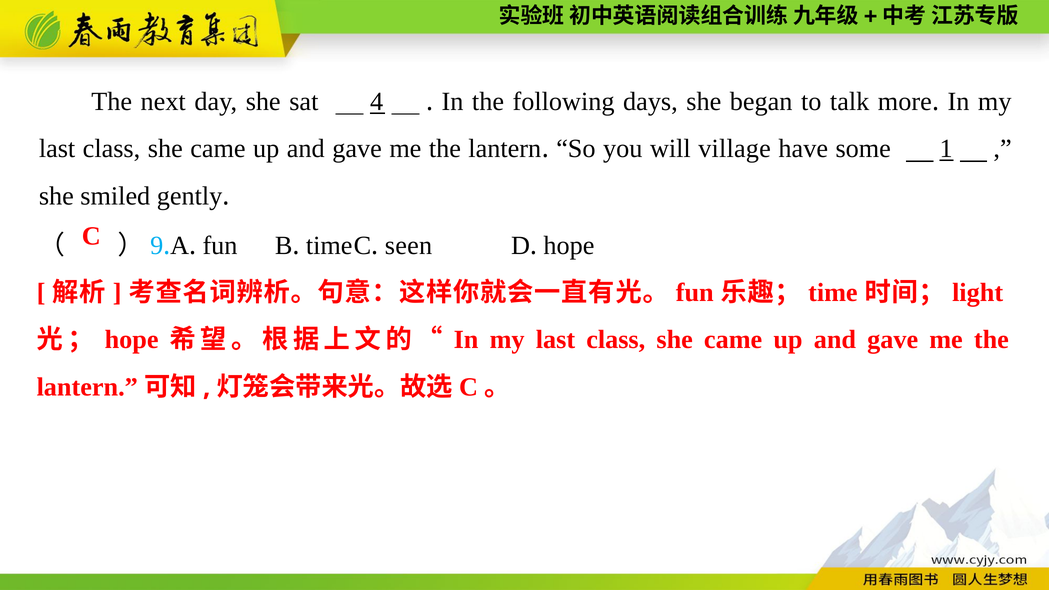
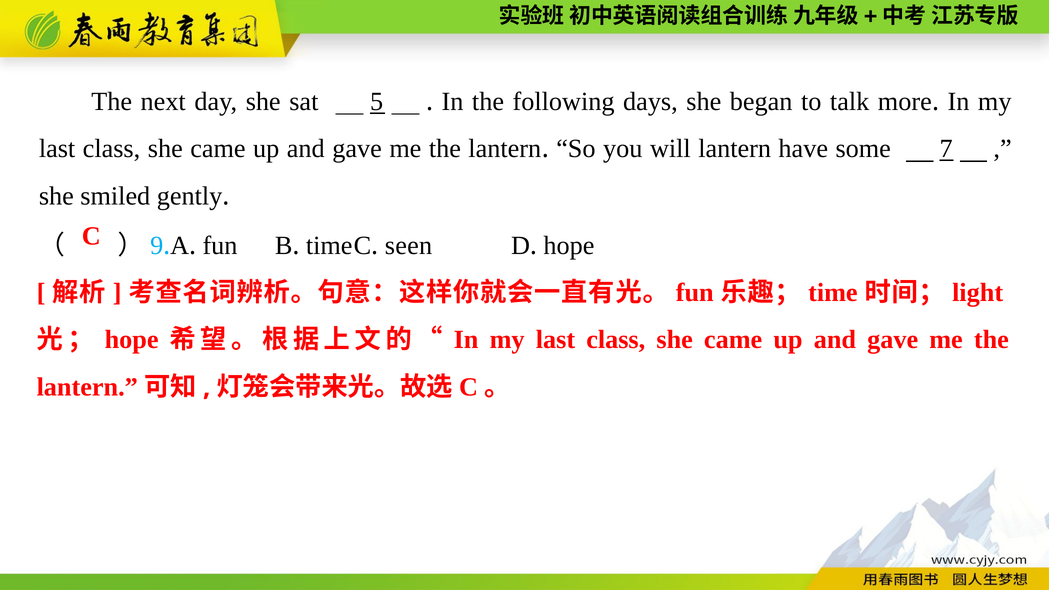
4: 4 -> 5
will village: village -> lantern
1: 1 -> 7
